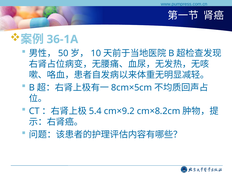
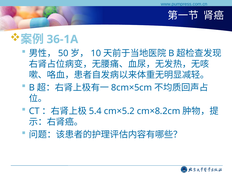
cm×9.2: cm×9.2 -> cm×5.2
